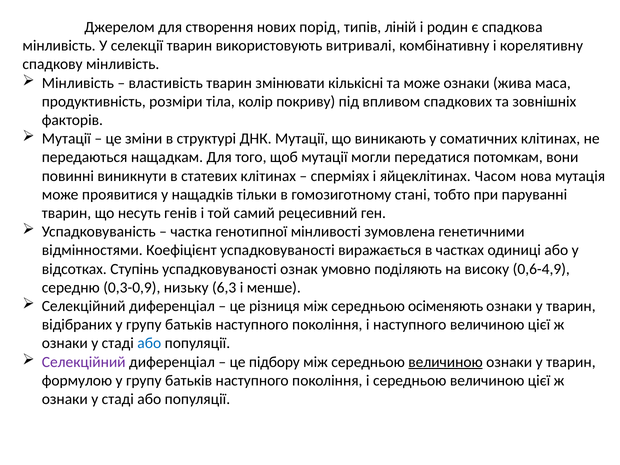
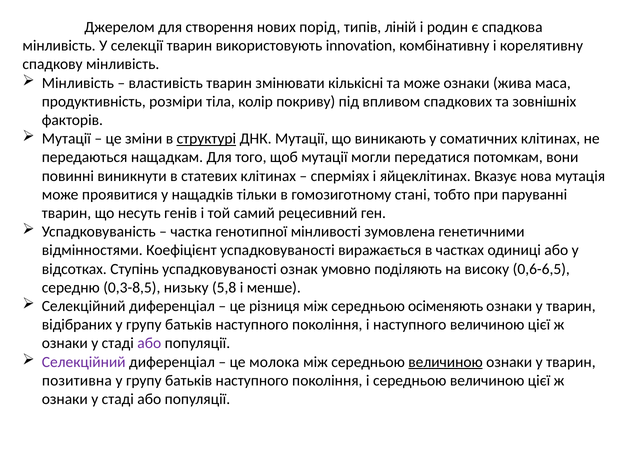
витривалі: витривалі -> innovation
структурі underline: none -> present
Часом: Часом -> Вказує
0,6-4,9: 0,6-4,9 -> 0,6-6,5
0,3-0,9: 0,3-0,9 -> 0,3-8,5
6,3: 6,3 -> 5,8
або at (149, 343) colour: blue -> purple
підбору: підбору -> молока
формулою: формулою -> позитивна
